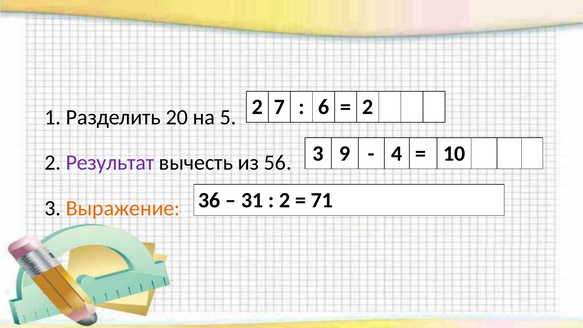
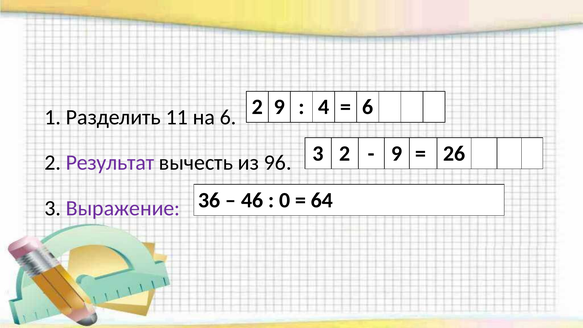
2 7: 7 -> 9
6: 6 -> 4
2 at (368, 107): 2 -> 6
20: 20 -> 11
на 5: 5 -> 6
3 9: 9 -> 2
4 at (397, 153): 4 -> 9
10: 10 -> 26
56: 56 -> 96
31: 31 -> 46
2 at (285, 200): 2 -> 0
71: 71 -> 64
Выражение colour: orange -> purple
